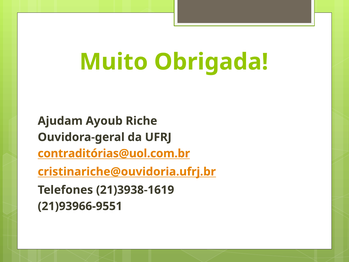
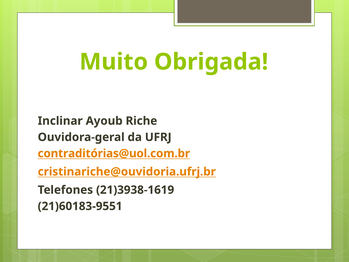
Ajudam: Ajudam -> Inclinar
21)93966-9551: 21)93966-9551 -> 21)60183-9551
